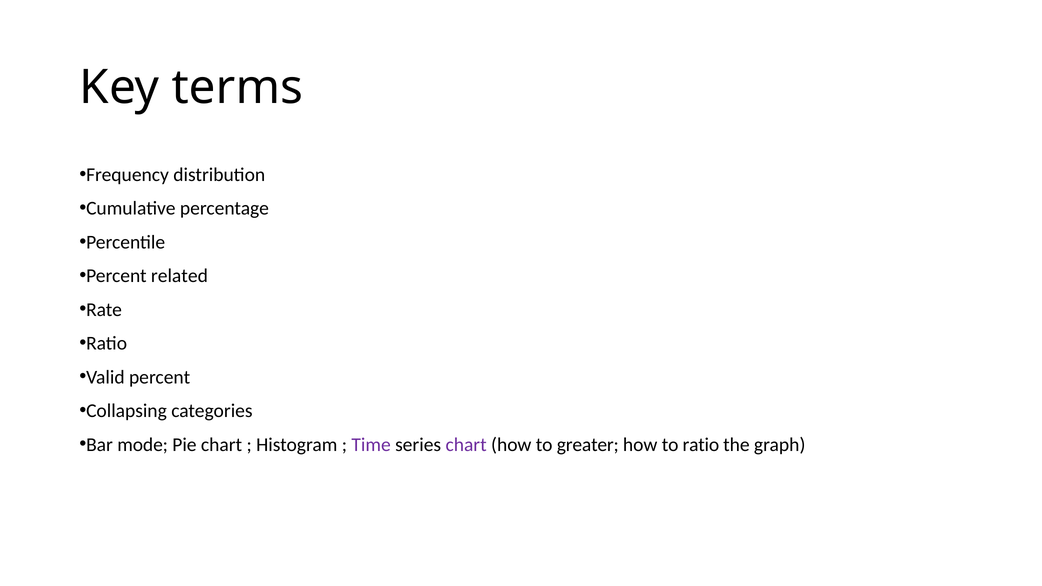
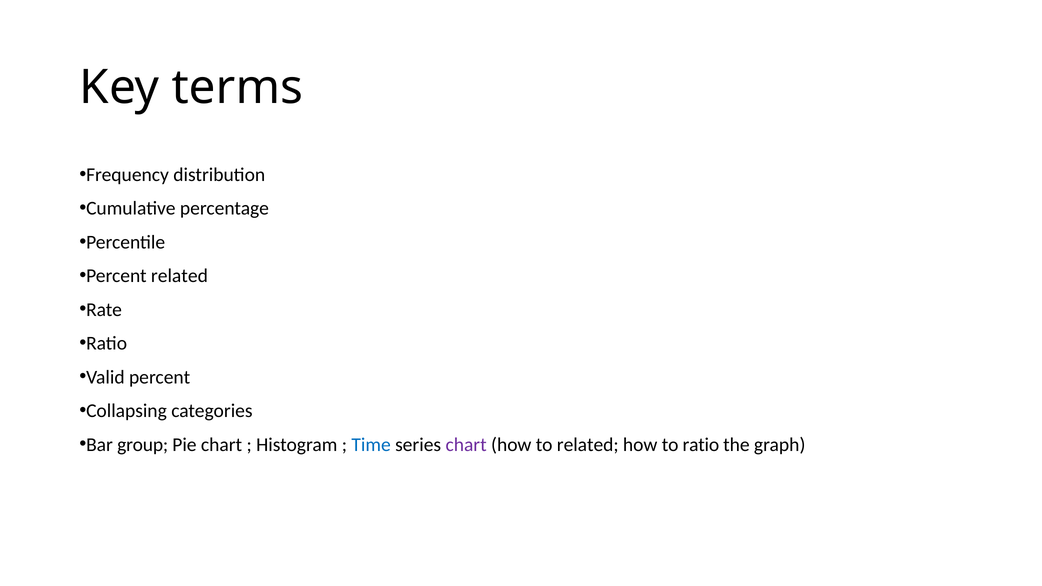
mode: mode -> group
Time colour: purple -> blue
to greater: greater -> related
